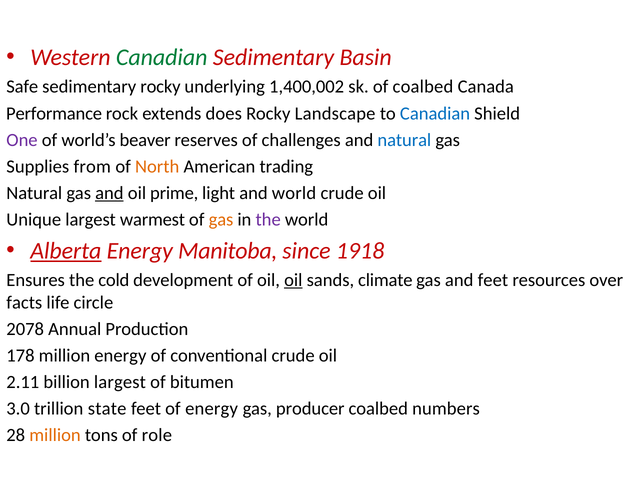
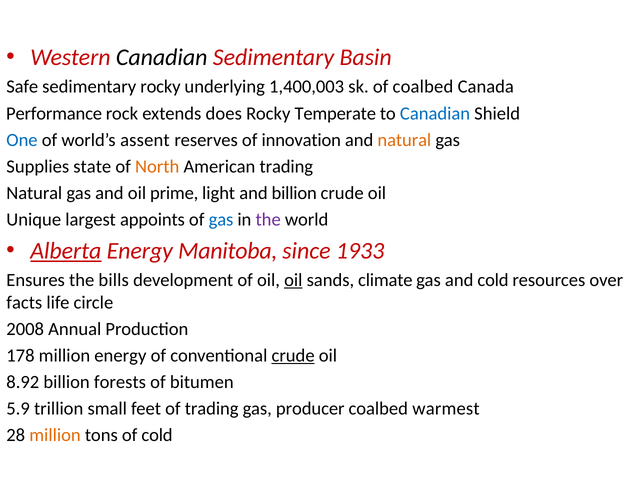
Canadian at (162, 57) colour: green -> black
1,400,002: 1,400,002 -> 1,400,003
Landscape: Landscape -> Temperate
One colour: purple -> blue
beaver: beaver -> assent
challenges: challenges -> innovation
natural at (404, 140) colour: blue -> orange
from: from -> state
and at (109, 193) underline: present -> none
and world: world -> billion
warmest: warmest -> appoints
gas at (221, 219) colour: orange -> blue
1918: 1918 -> 1933
cold: cold -> bills
and feet: feet -> cold
2078: 2078 -> 2008
crude at (293, 355) underline: none -> present
2.11: 2.11 -> 8.92
billion largest: largest -> forests
3.0: 3.0 -> 5.9
state: state -> small
of energy: energy -> trading
numbers: numbers -> warmest
of role: role -> cold
